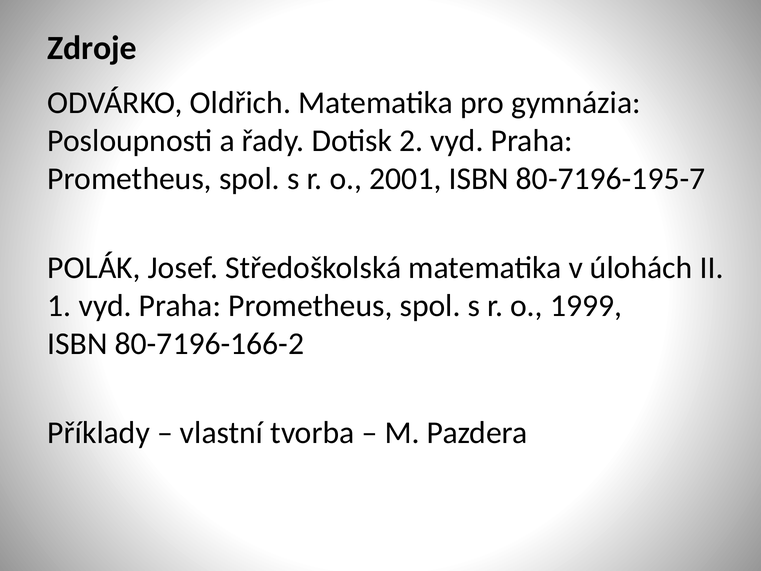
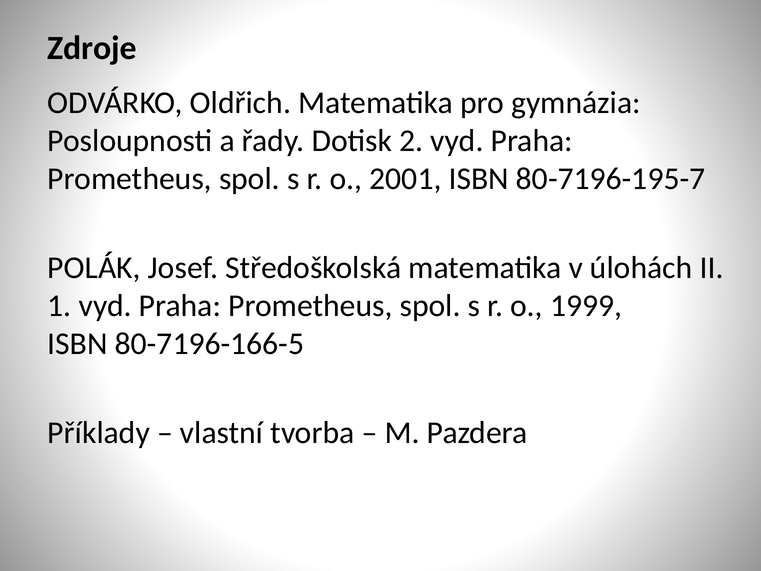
80-7196-166-2: 80-7196-166-2 -> 80-7196-166-5
